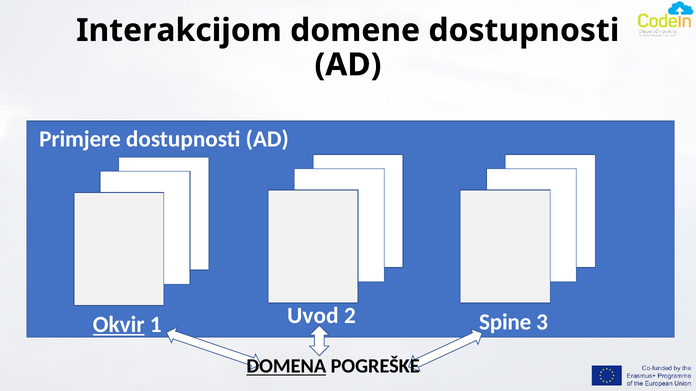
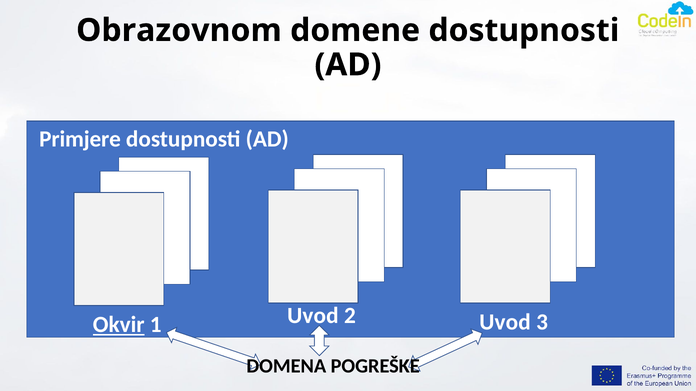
Interakcijom: Interakcijom -> Obrazovnom
2 Spine: Spine -> Uvod
DOMENA underline: present -> none
